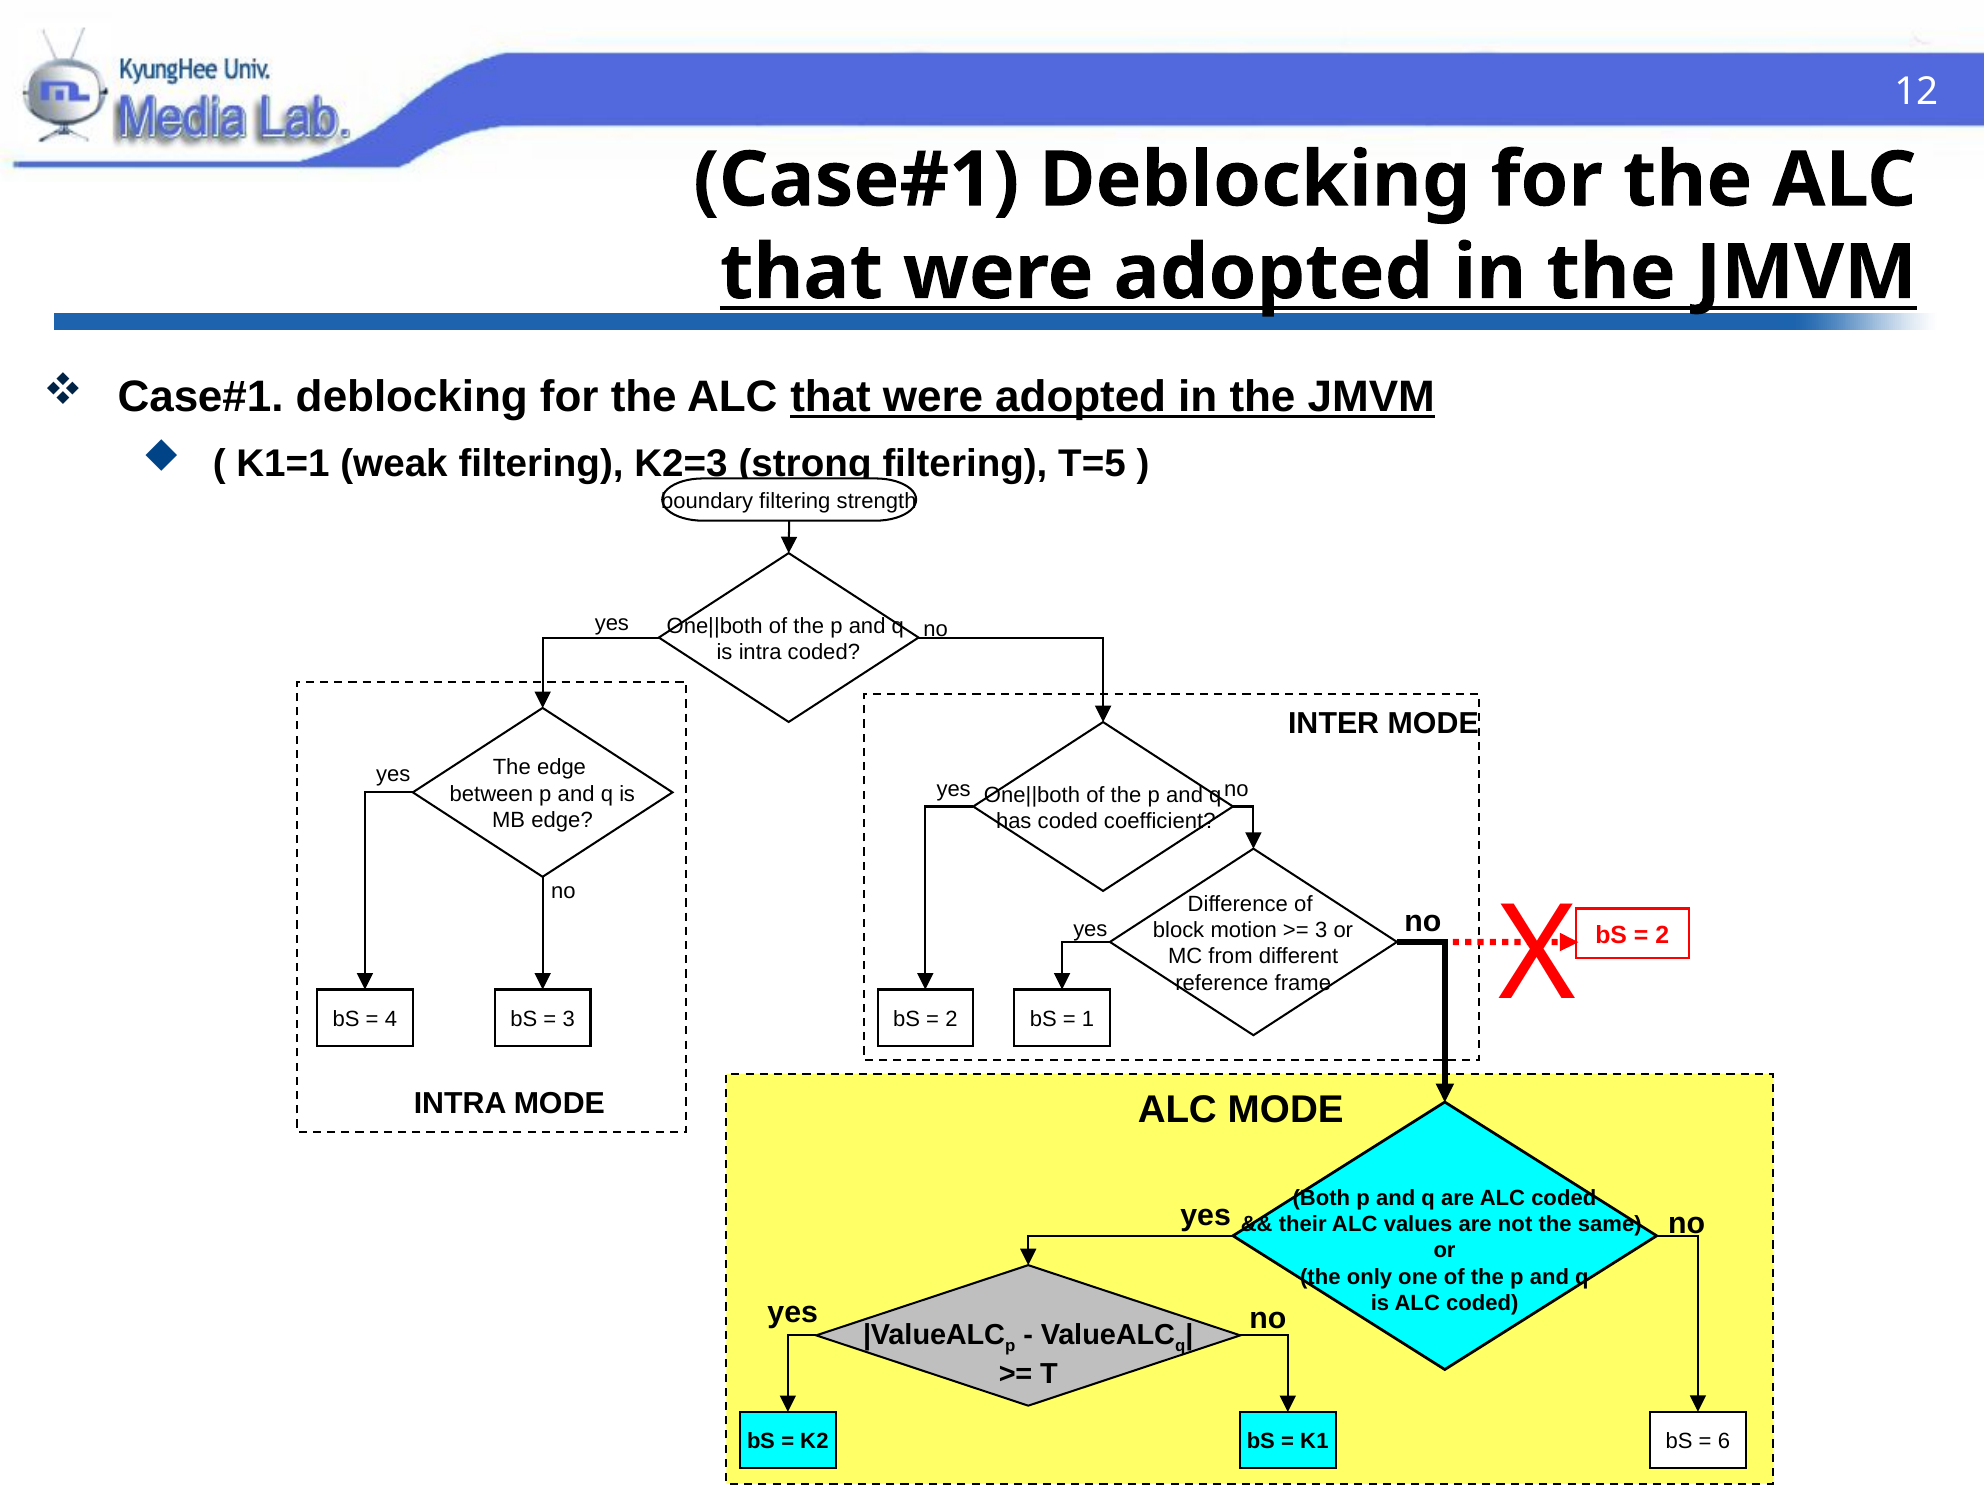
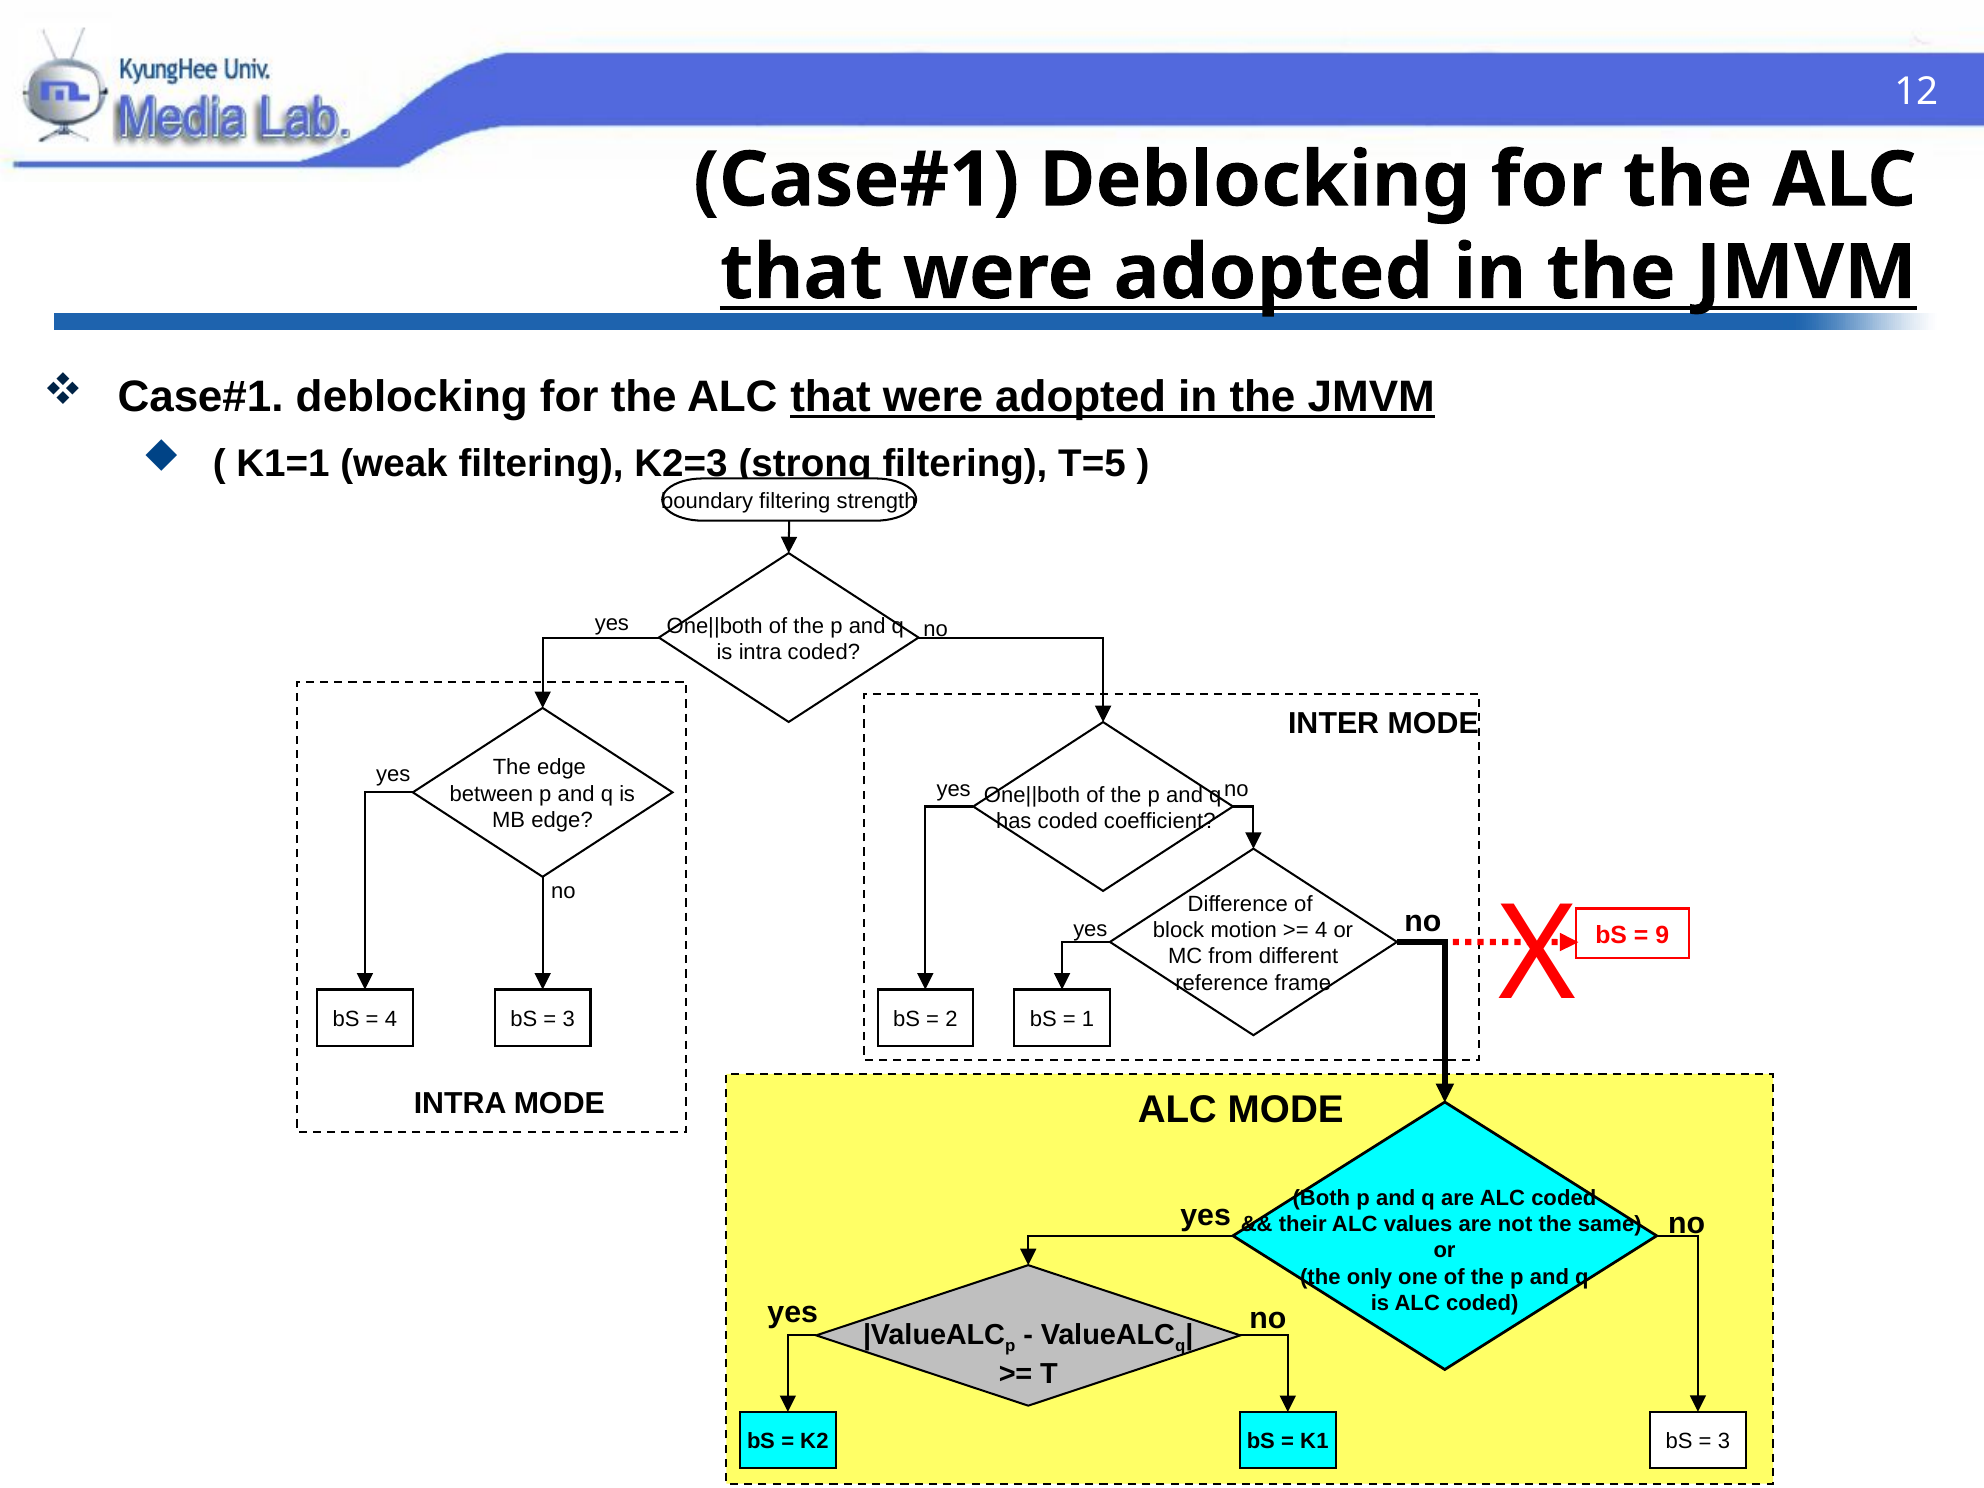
3 at (1321, 930): 3 -> 4
2 at (1662, 935): 2 -> 9
6 at (1724, 1441): 6 -> 3
